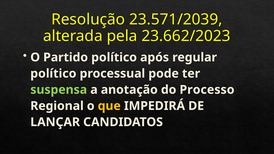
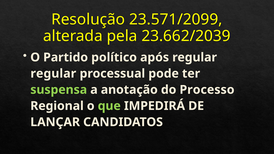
23.571/2039: 23.571/2039 -> 23.571/2099
23.662/2023: 23.662/2023 -> 23.662/2039
político at (53, 74): político -> regular
que colour: yellow -> light green
